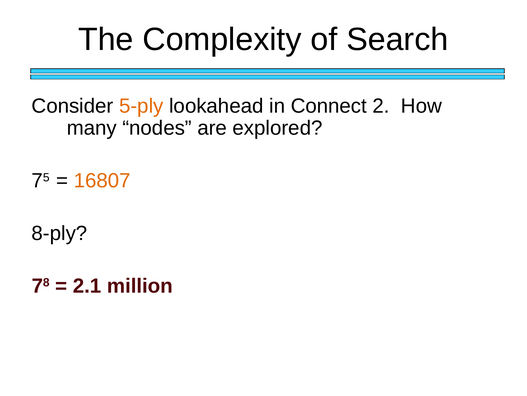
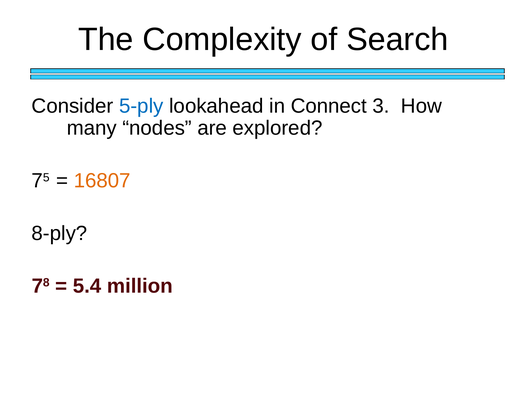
5-ply colour: orange -> blue
2: 2 -> 3
2.1: 2.1 -> 5.4
